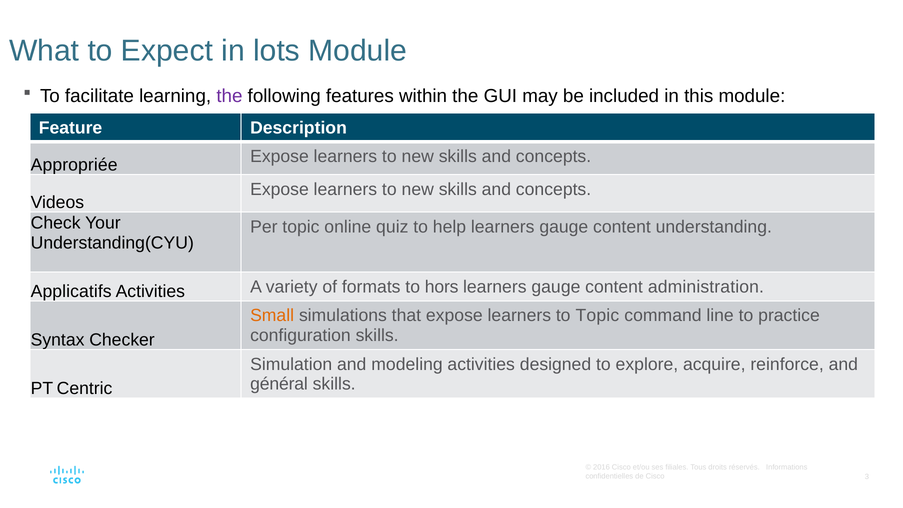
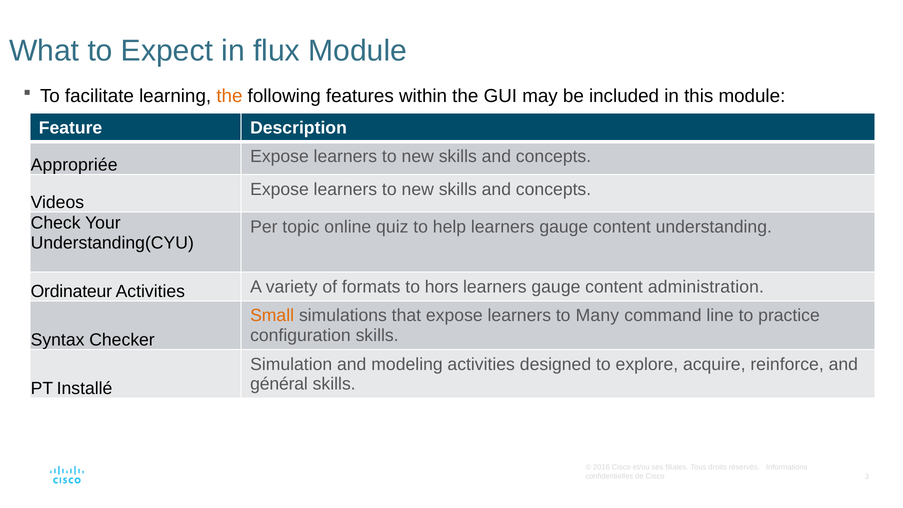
lots: lots -> flux
the at (229, 96) colour: purple -> orange
Applicatifs: Applicatifs -> Ordinateur
to Topic: Topic -> Many
Centric: Centric -> Installé
